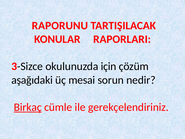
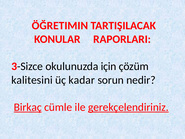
RAPORUNU: RAPORUNU -> ÖĞRETIMIN
aşağıdaki: aşağıdaki -> kalitesini
mesai: mesai -> kadar
gerekçelendiriniz underline: none -> present
